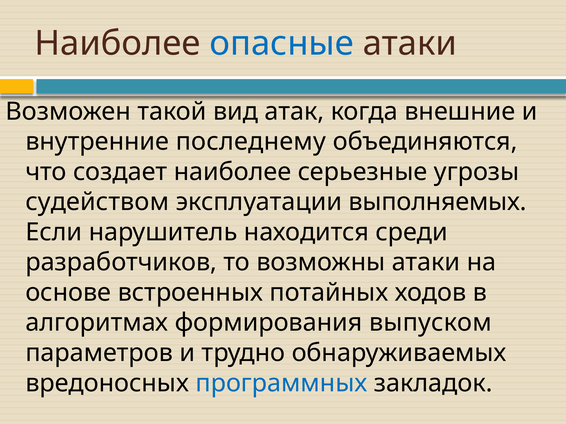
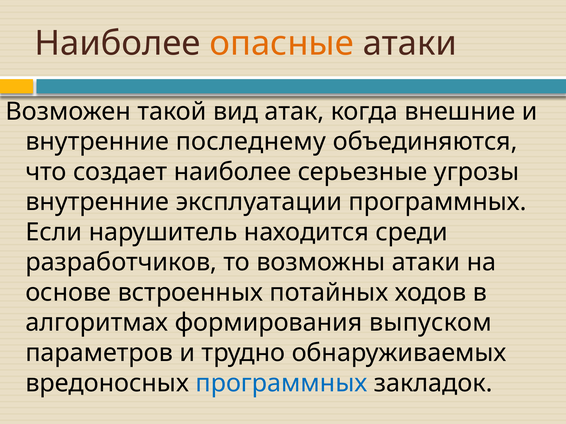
опасные colour: blue -> orange
судейством at (97, 202): судейством -> внутренние
эксплуатации выполняемых: выполняемых -> программных
